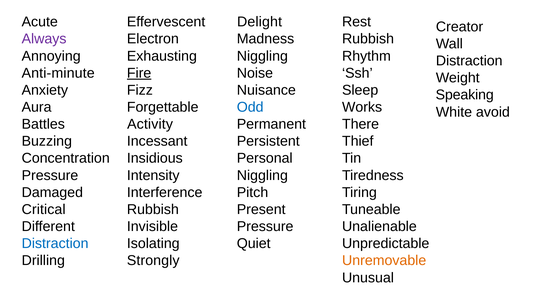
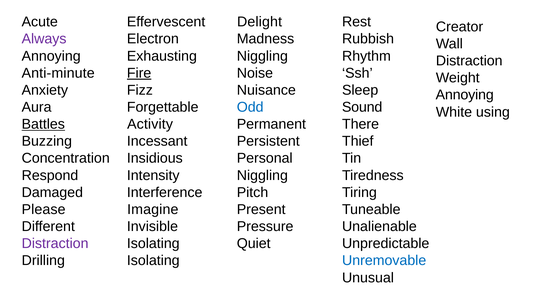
Speaking at (465, 95): Speaking -> Annoying
Works: Works -> Sound
avoid: avoid -> using
Battles underline: none -> present
Pressure at (50, 175): Pressure -> Respond
Critical: Critical -> Please
Rubbish at (153, 209): Rubbish -> Imagine
Distraction at (55, 243) colour: blue -> purple
Strongly at (153, 260): Strongly -> Isolating
Unremovable colour: orange -> blue
